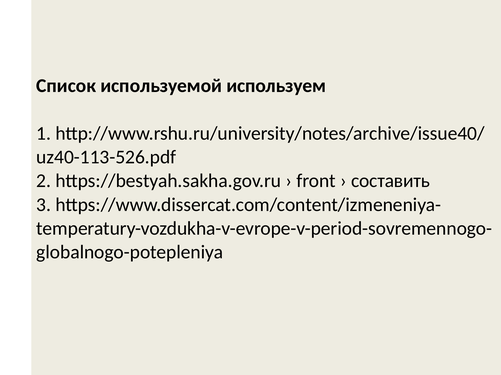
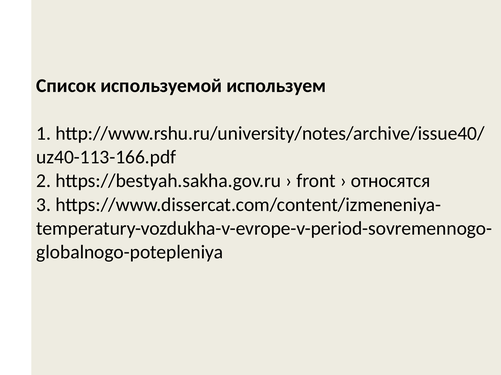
uz40-113-526.pdf: uz40-113-526.pdf -> uz40-113-166.pdf
составить: составить -> относятся
